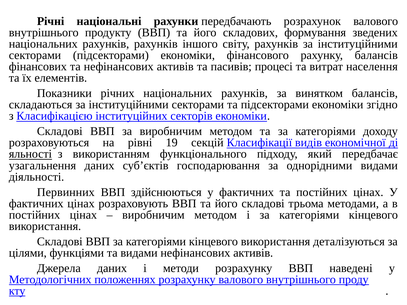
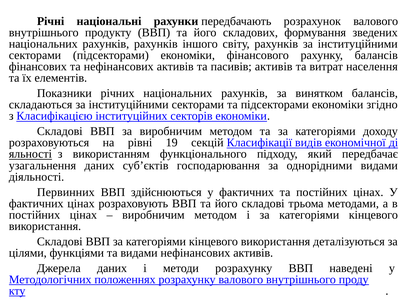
пасивів процесі: процесі -> активів
